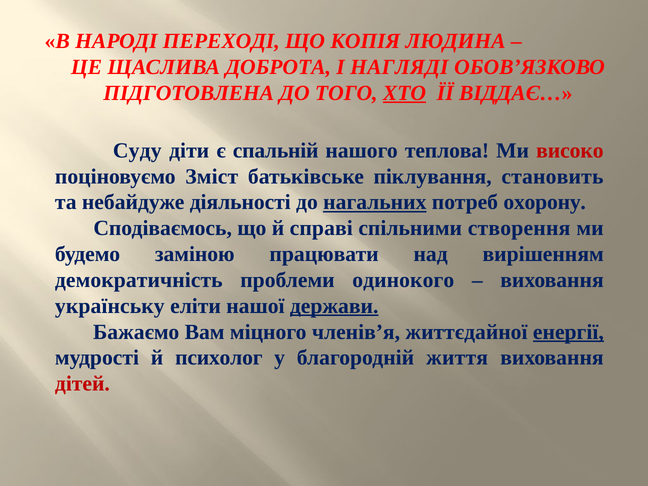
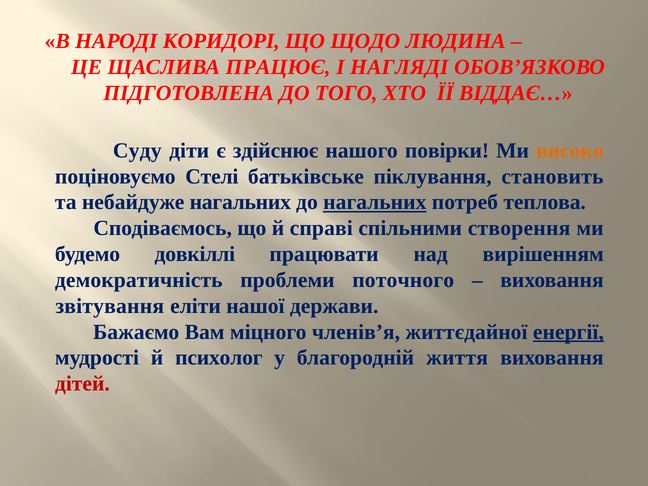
ПЕРЕХОДІ: ПЕРЕХОДІ -> КОРИДОРІ
КОПІЯ: КОПІЯ -> ЩОДО
ДОБРОТА: ДОБРОТА -> ПРАЦЮЄ
ХТО underline: present -> none
спальній: спальній -> здійснює
теплова: теплова -> повірки
високо colour: red -> orange
Зміст: Зміст -> Стелі
небайдуже діяльності: діяльності -> нагальних
охорону: охорону -> теплова
заміною: заміною -> довкіллі
одинокого: одинокого -> поточного
українську: українську -> звітування
держави underline: present -> none
